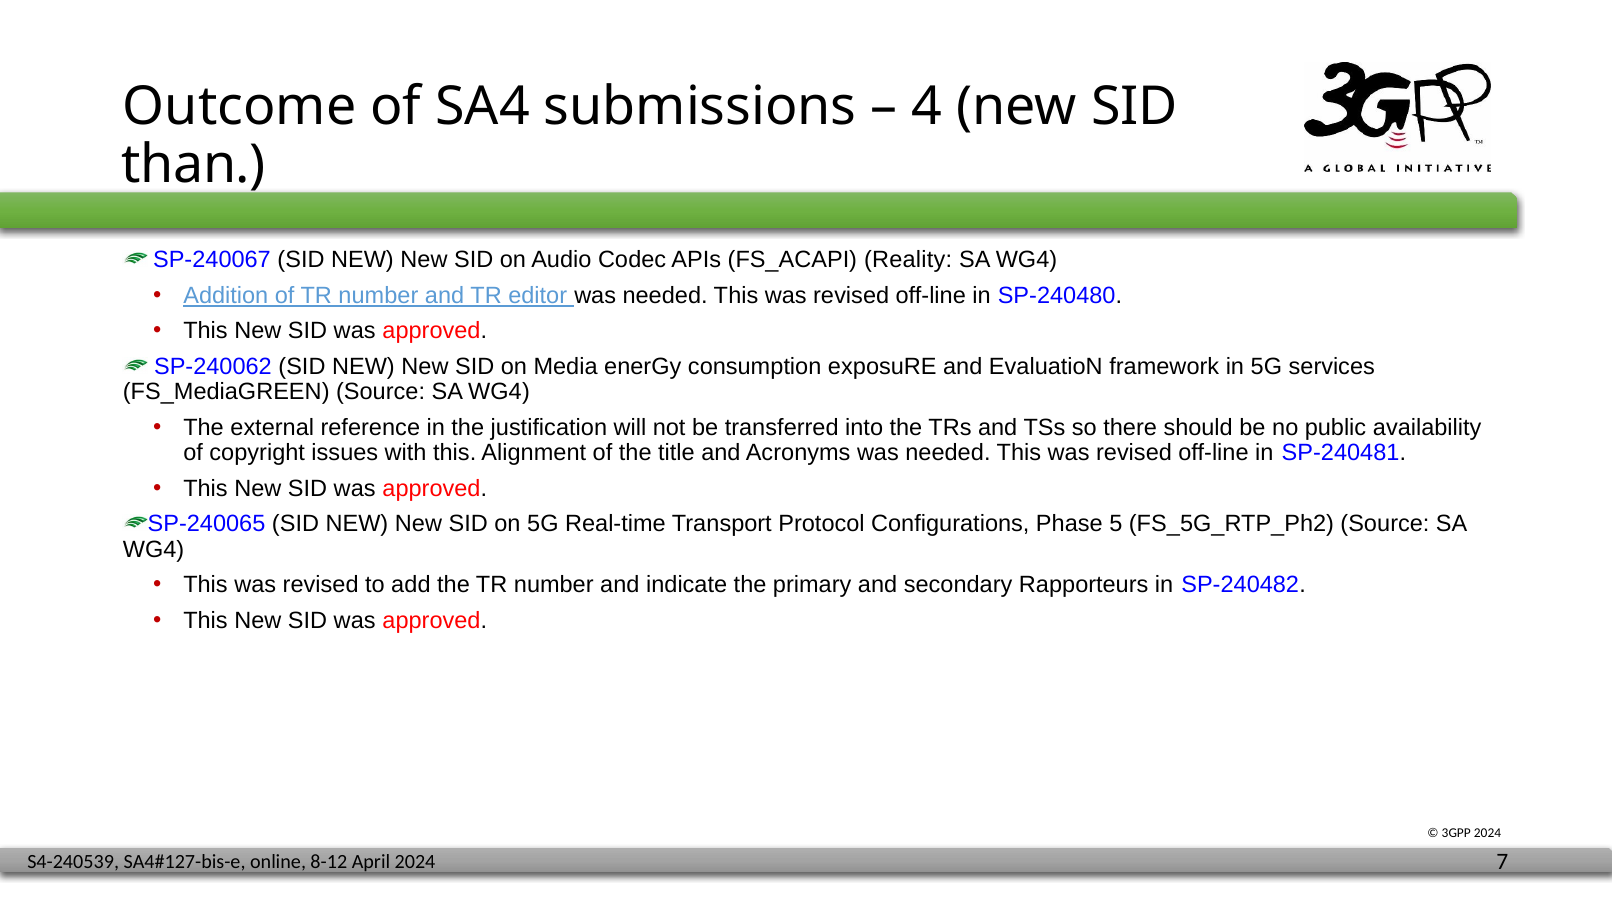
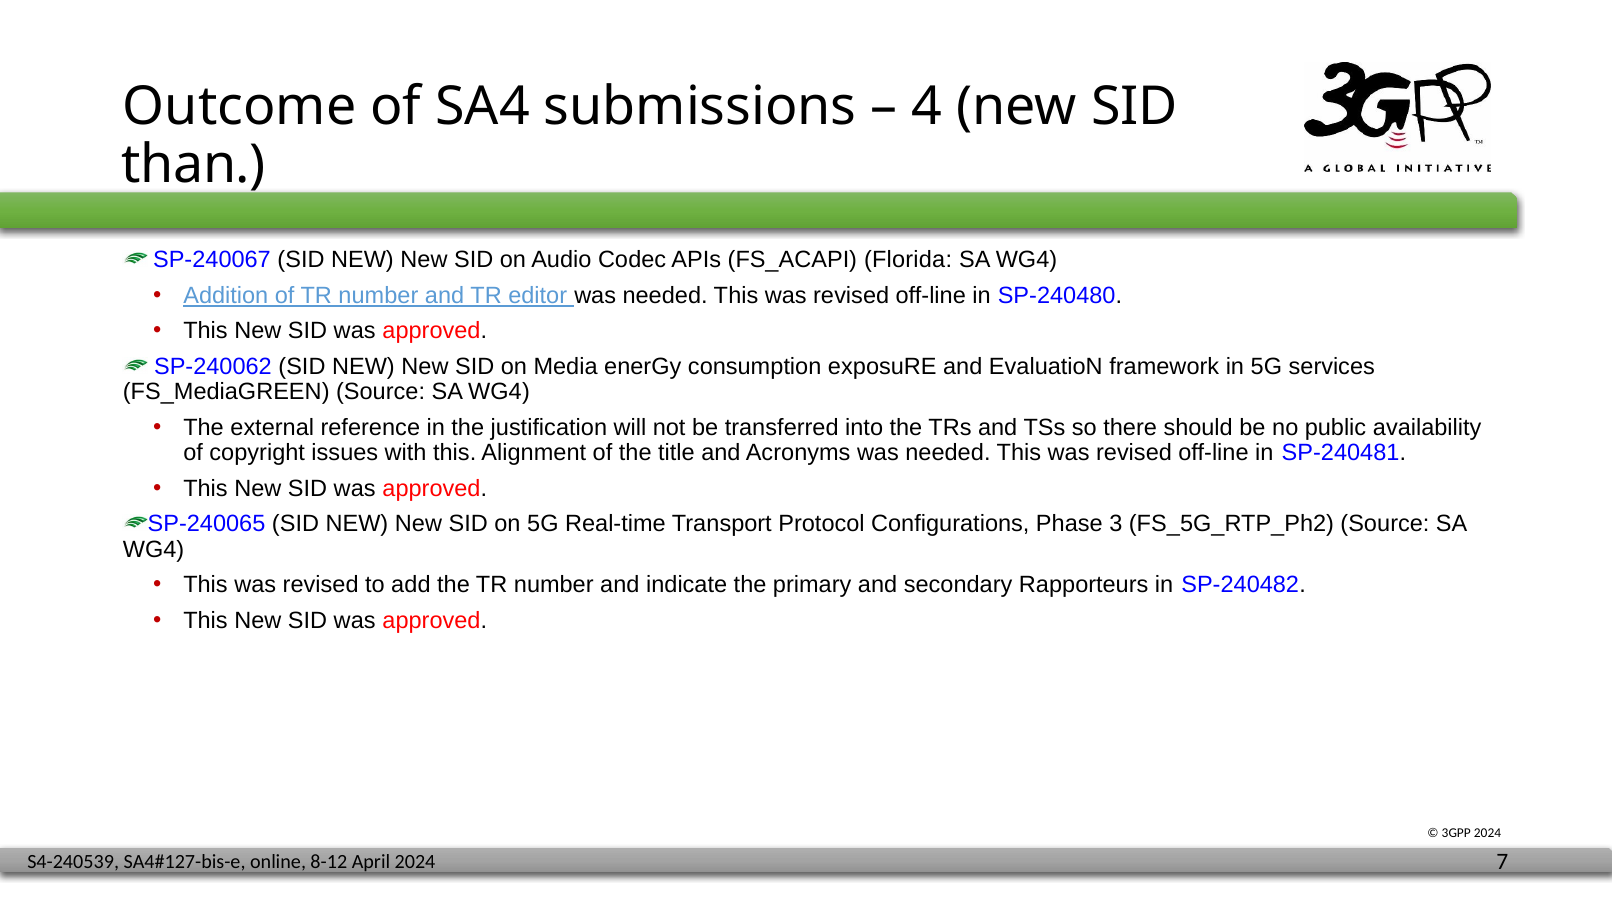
Reality: Reality -> Florida
5: 5 -> 3
